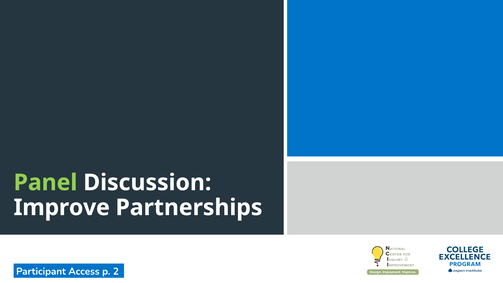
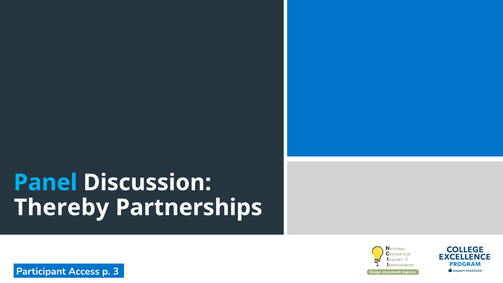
Panel colour: light green -> light blue
Improve: Improve -> Thereby
2: 2 -> 3
